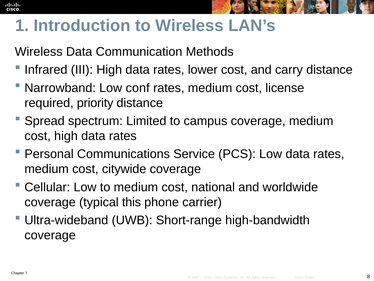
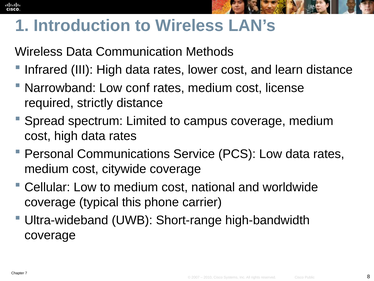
carry: carry -> learn
priority: priority -> strictly
